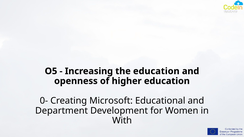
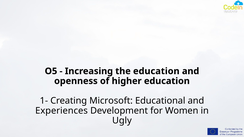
0-: 0- -> 1-
Department: Department -> Experiences
With: With -> Ugly
